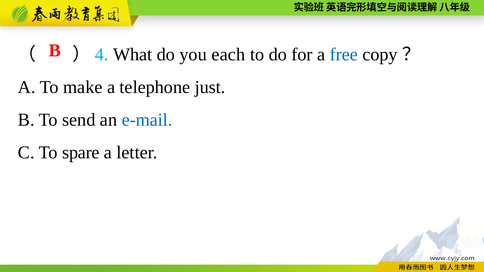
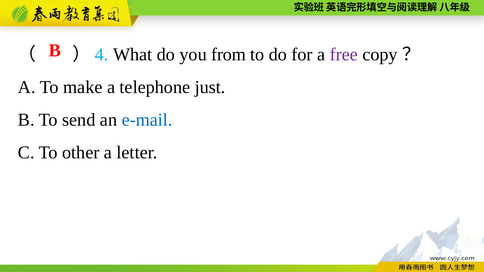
each: each -> from
free colour: blue -> purple
spare: spare -> other
